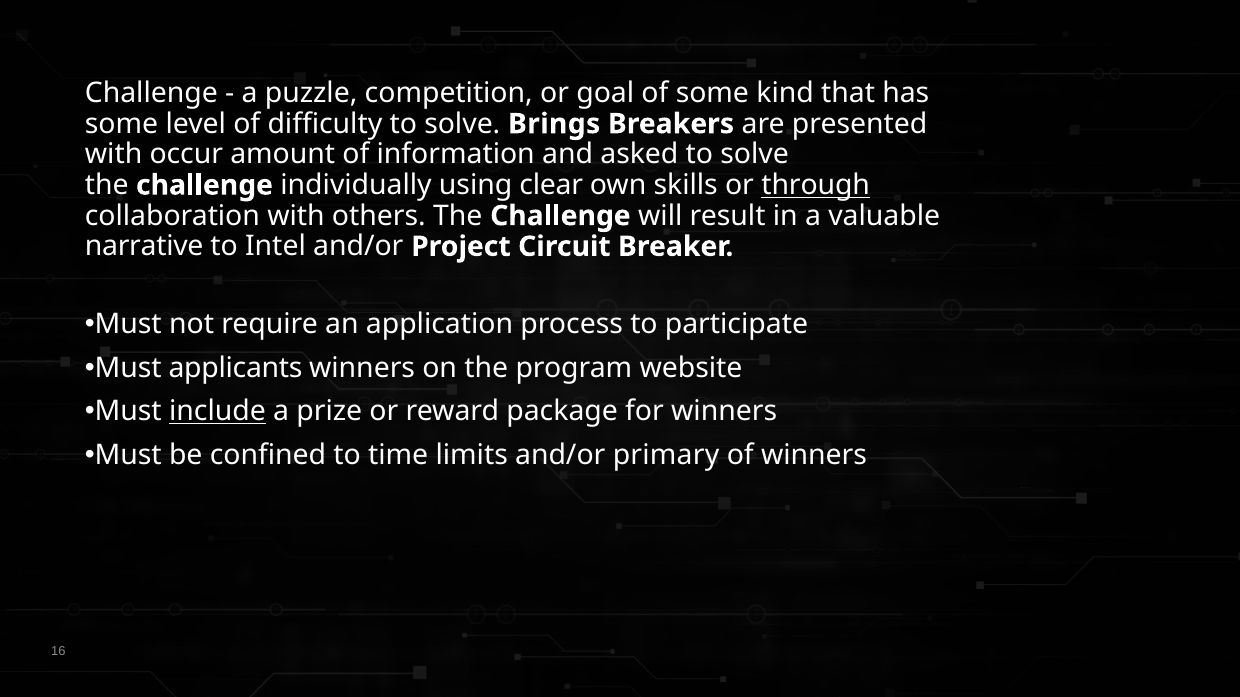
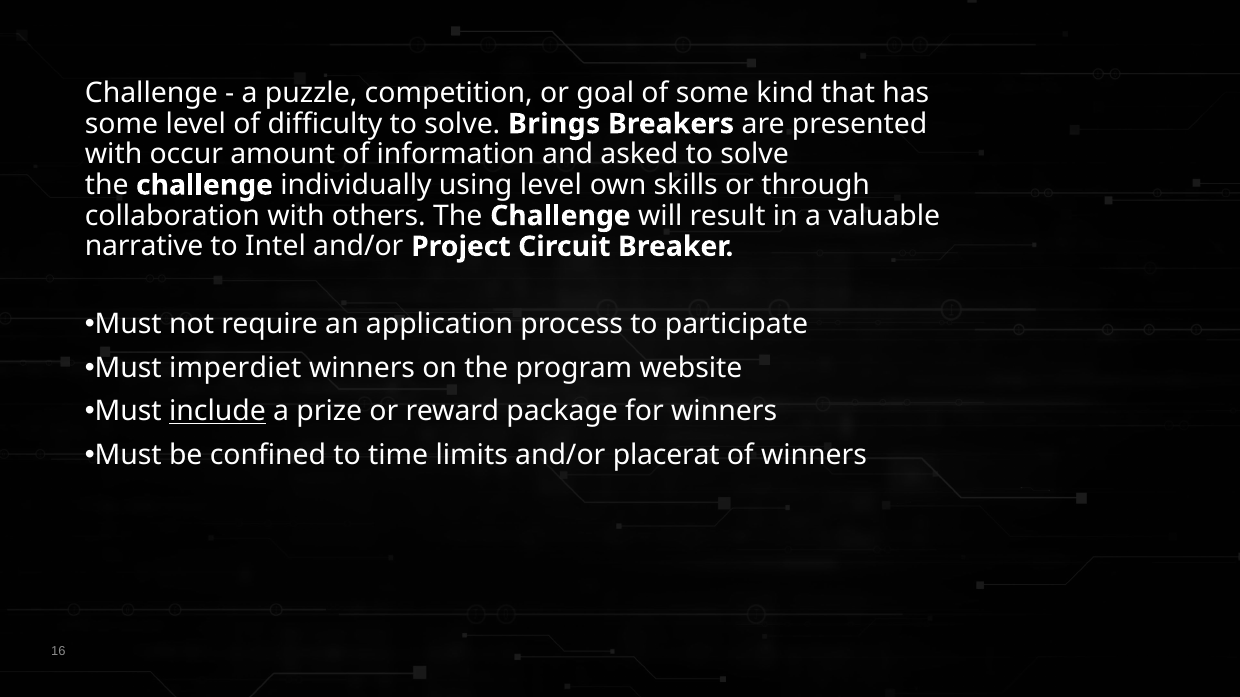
using clear: clear -> level
through underline: present -> none
applicants: applicants -> imperdiet
primary: primary -> placerat
